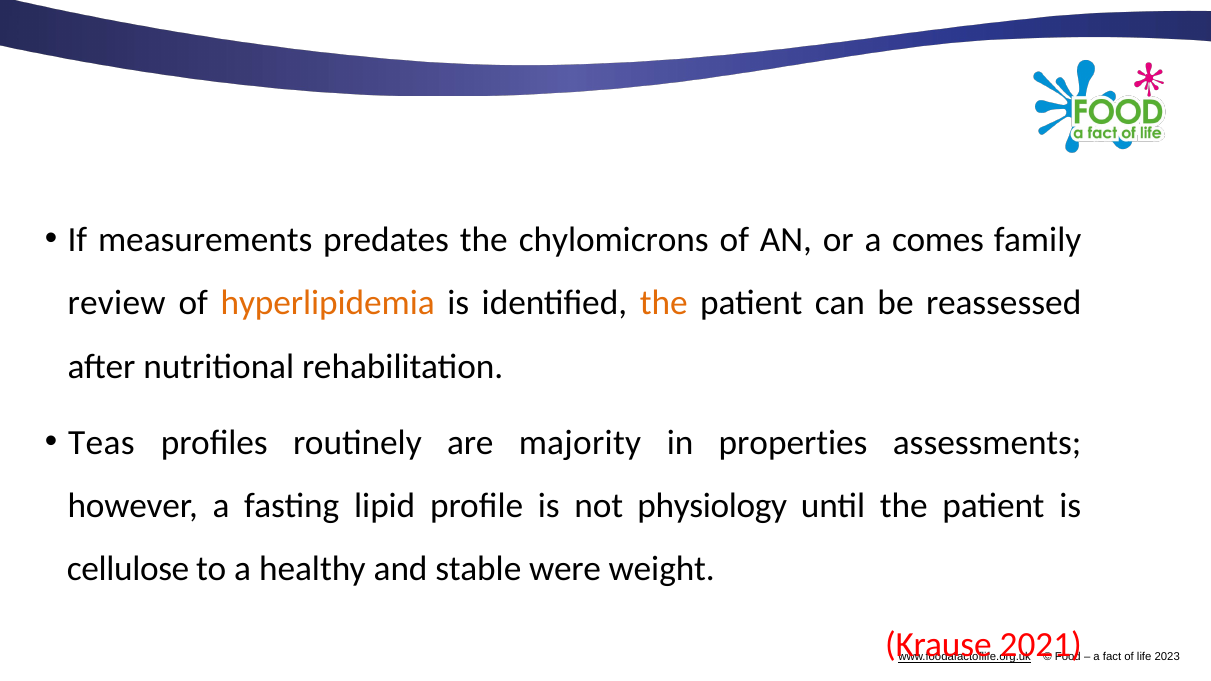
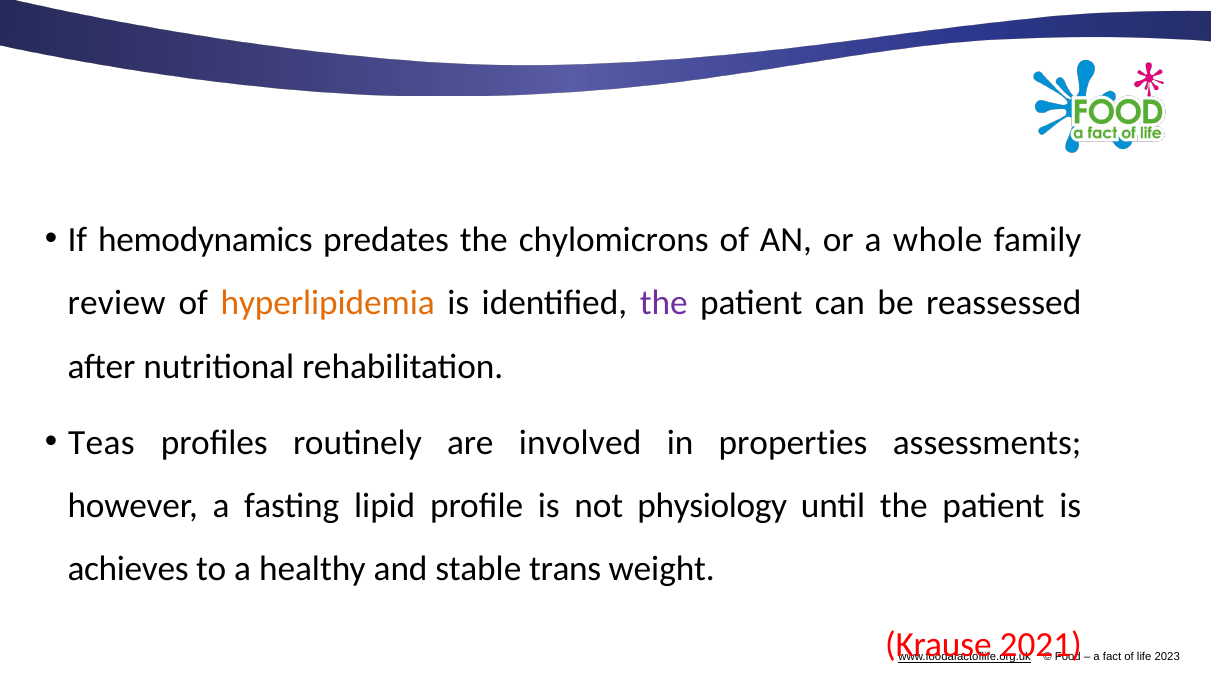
measurements: measurements -> hemodynamics
comes: comes -> whole
the at (664, 303) colour: orange -> purple
majority: majority -> involved
cellulose: cellulose -> achieves
were: were -> trans
